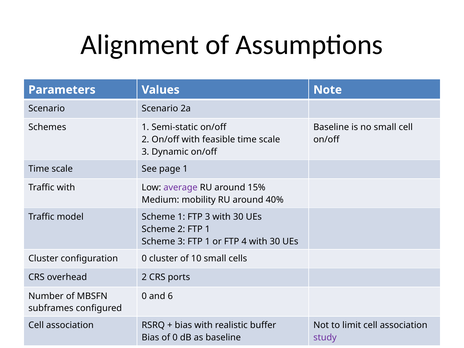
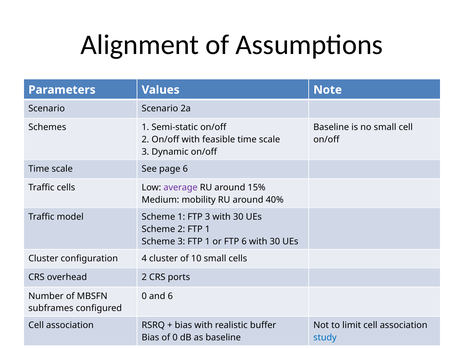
page 1: 1 -> 6
Traffic with: with -> cells
FTP 4: 4 -> 6
configuration 0: 0 -> 4
study colour: purple -> blue
